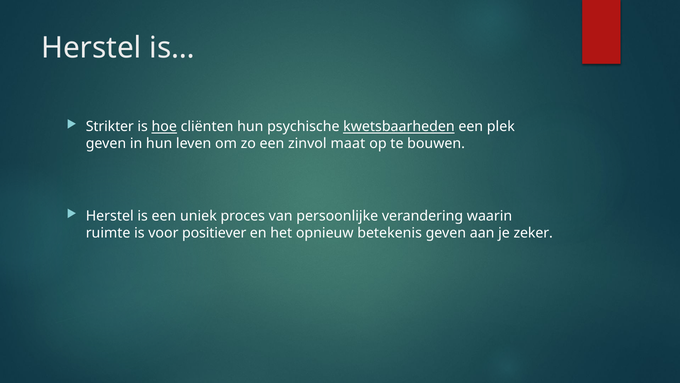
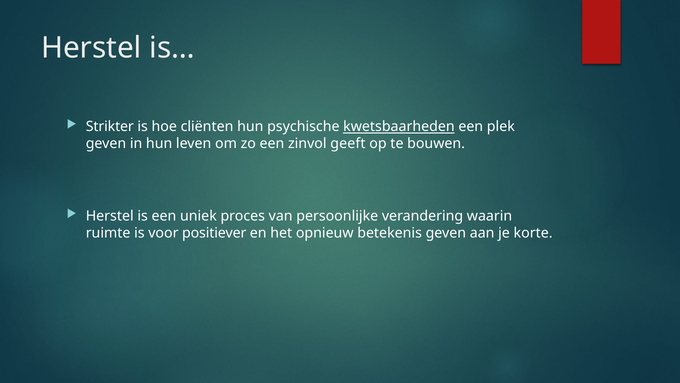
hoe underline: present -> none
maat: maat -> geeft
zeker: zeker -> korte
